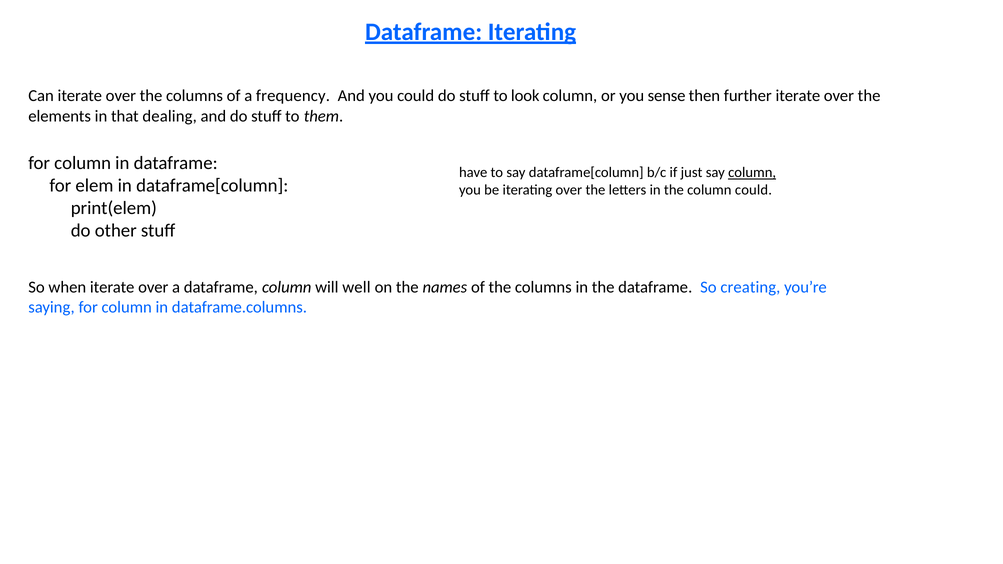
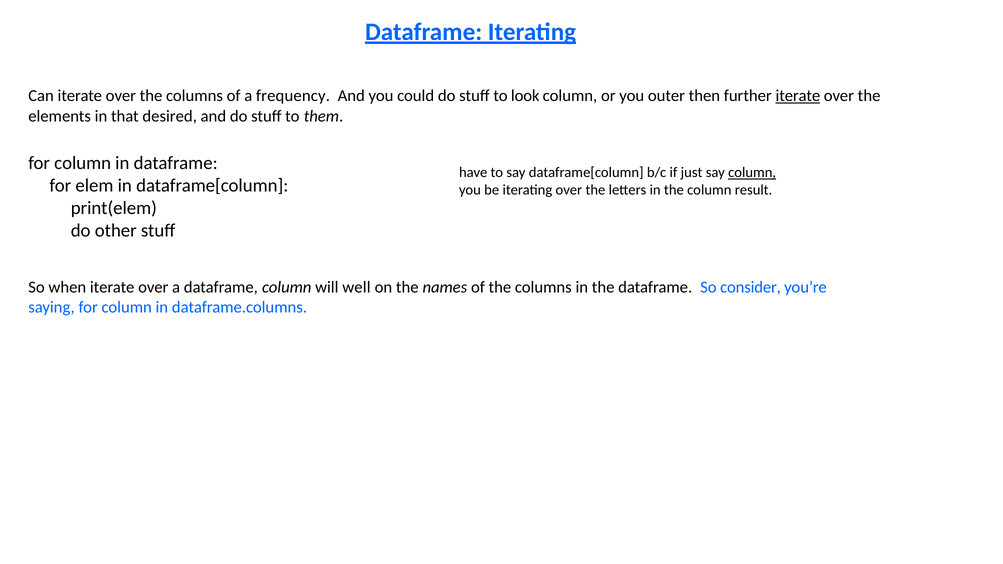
sense: sense -> outer
iterate at (798, 96) underline: none -> present
dealing: dealing -> desired
column could: could -> result
creating: creating -> consider
